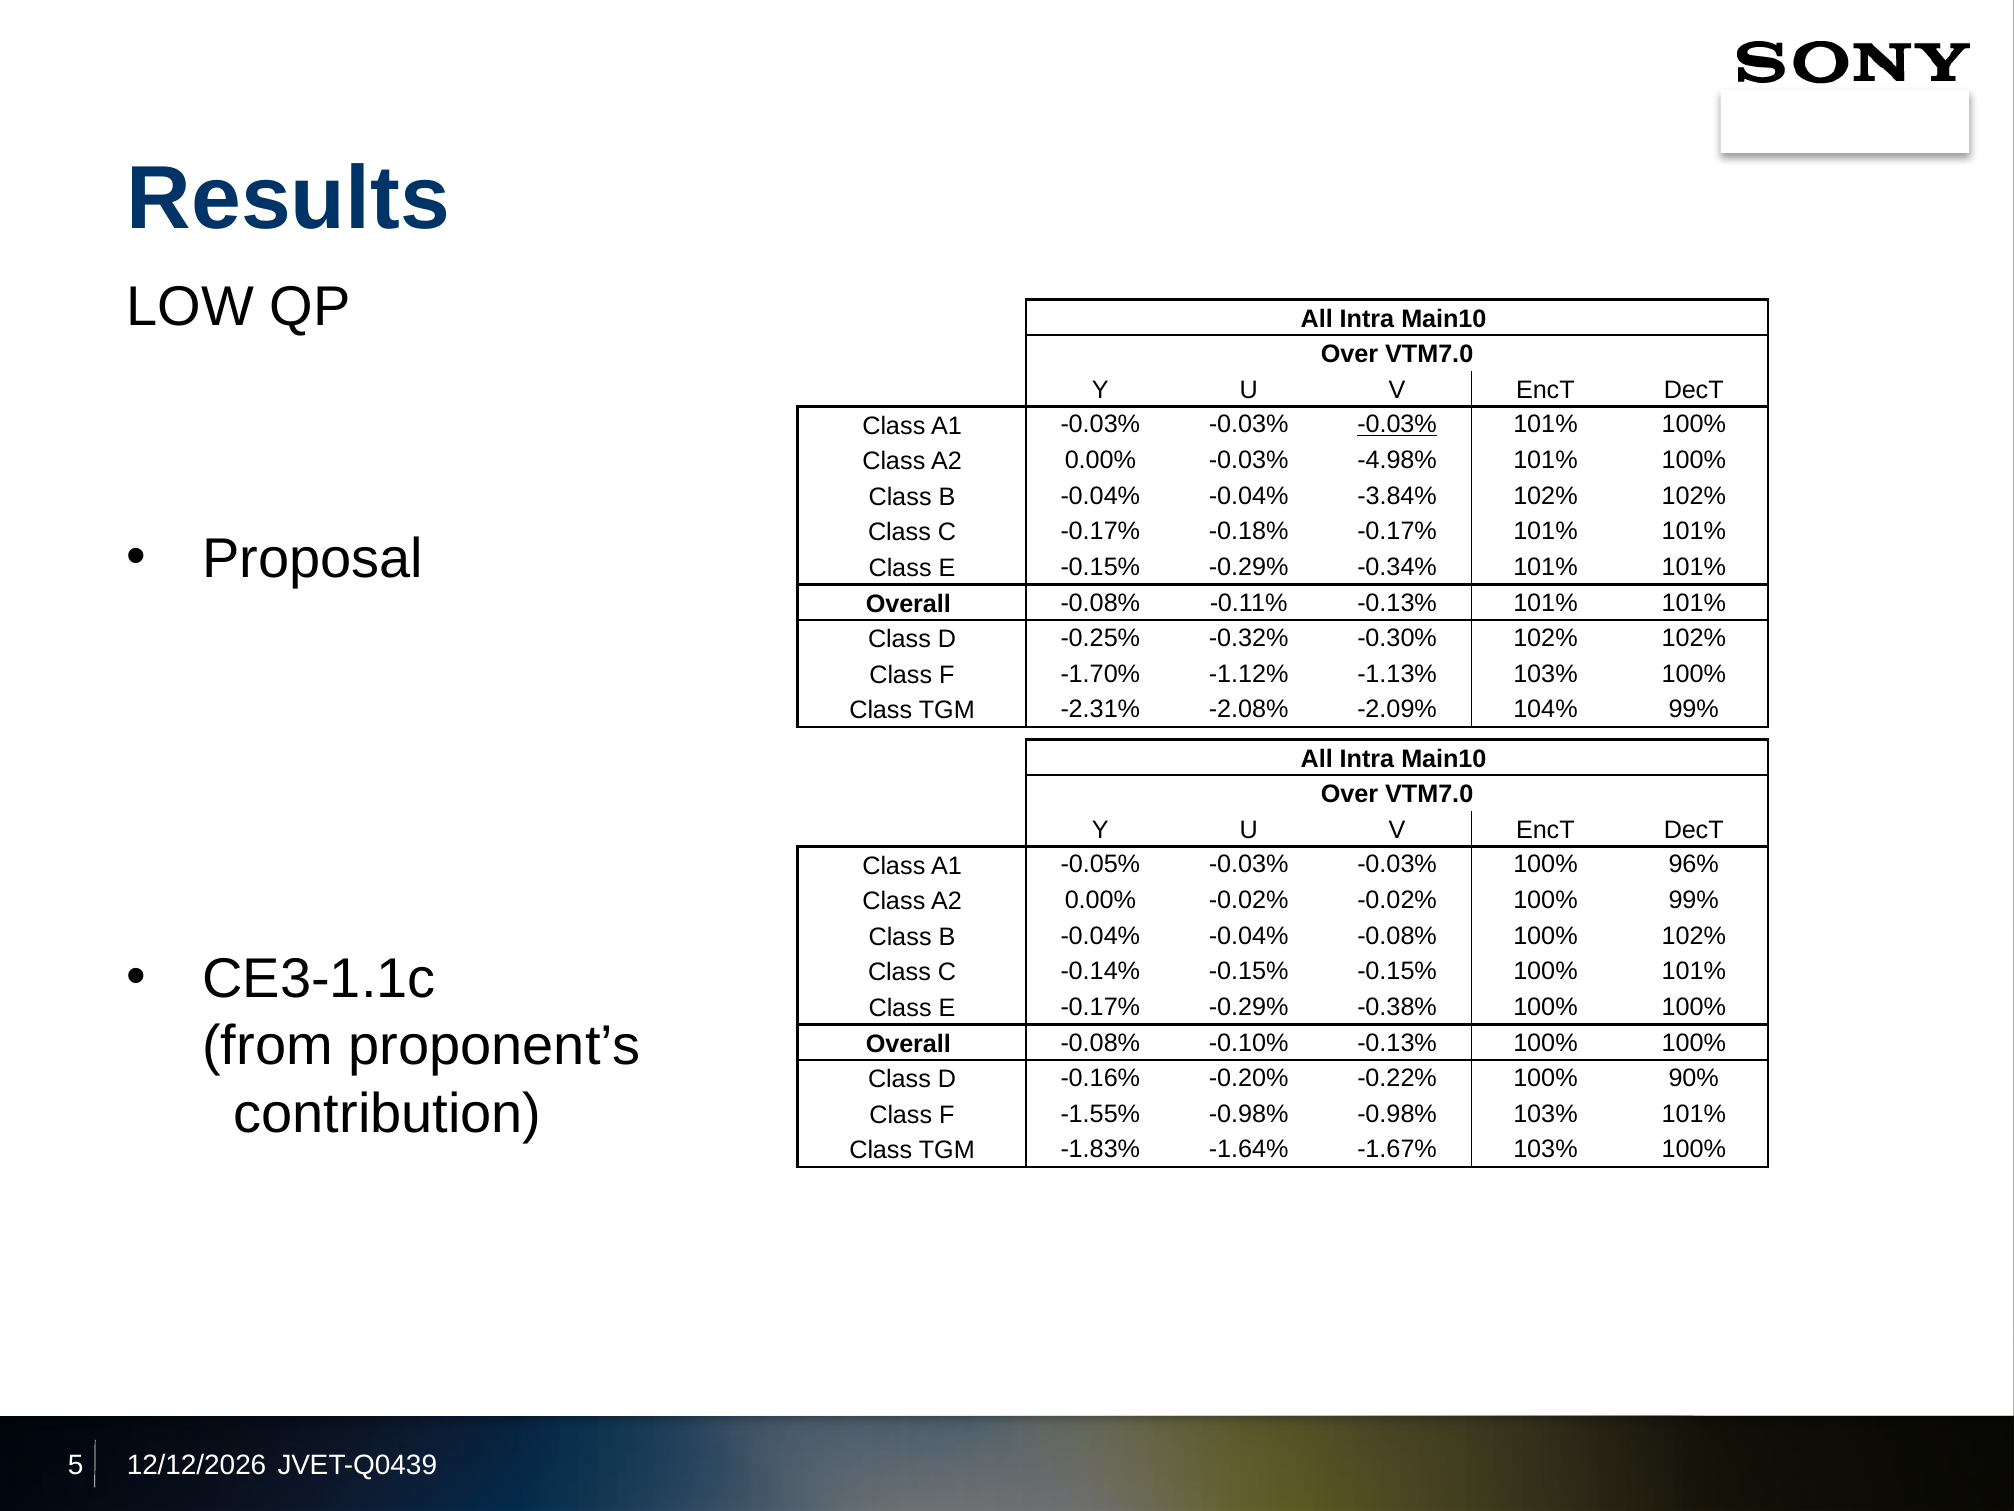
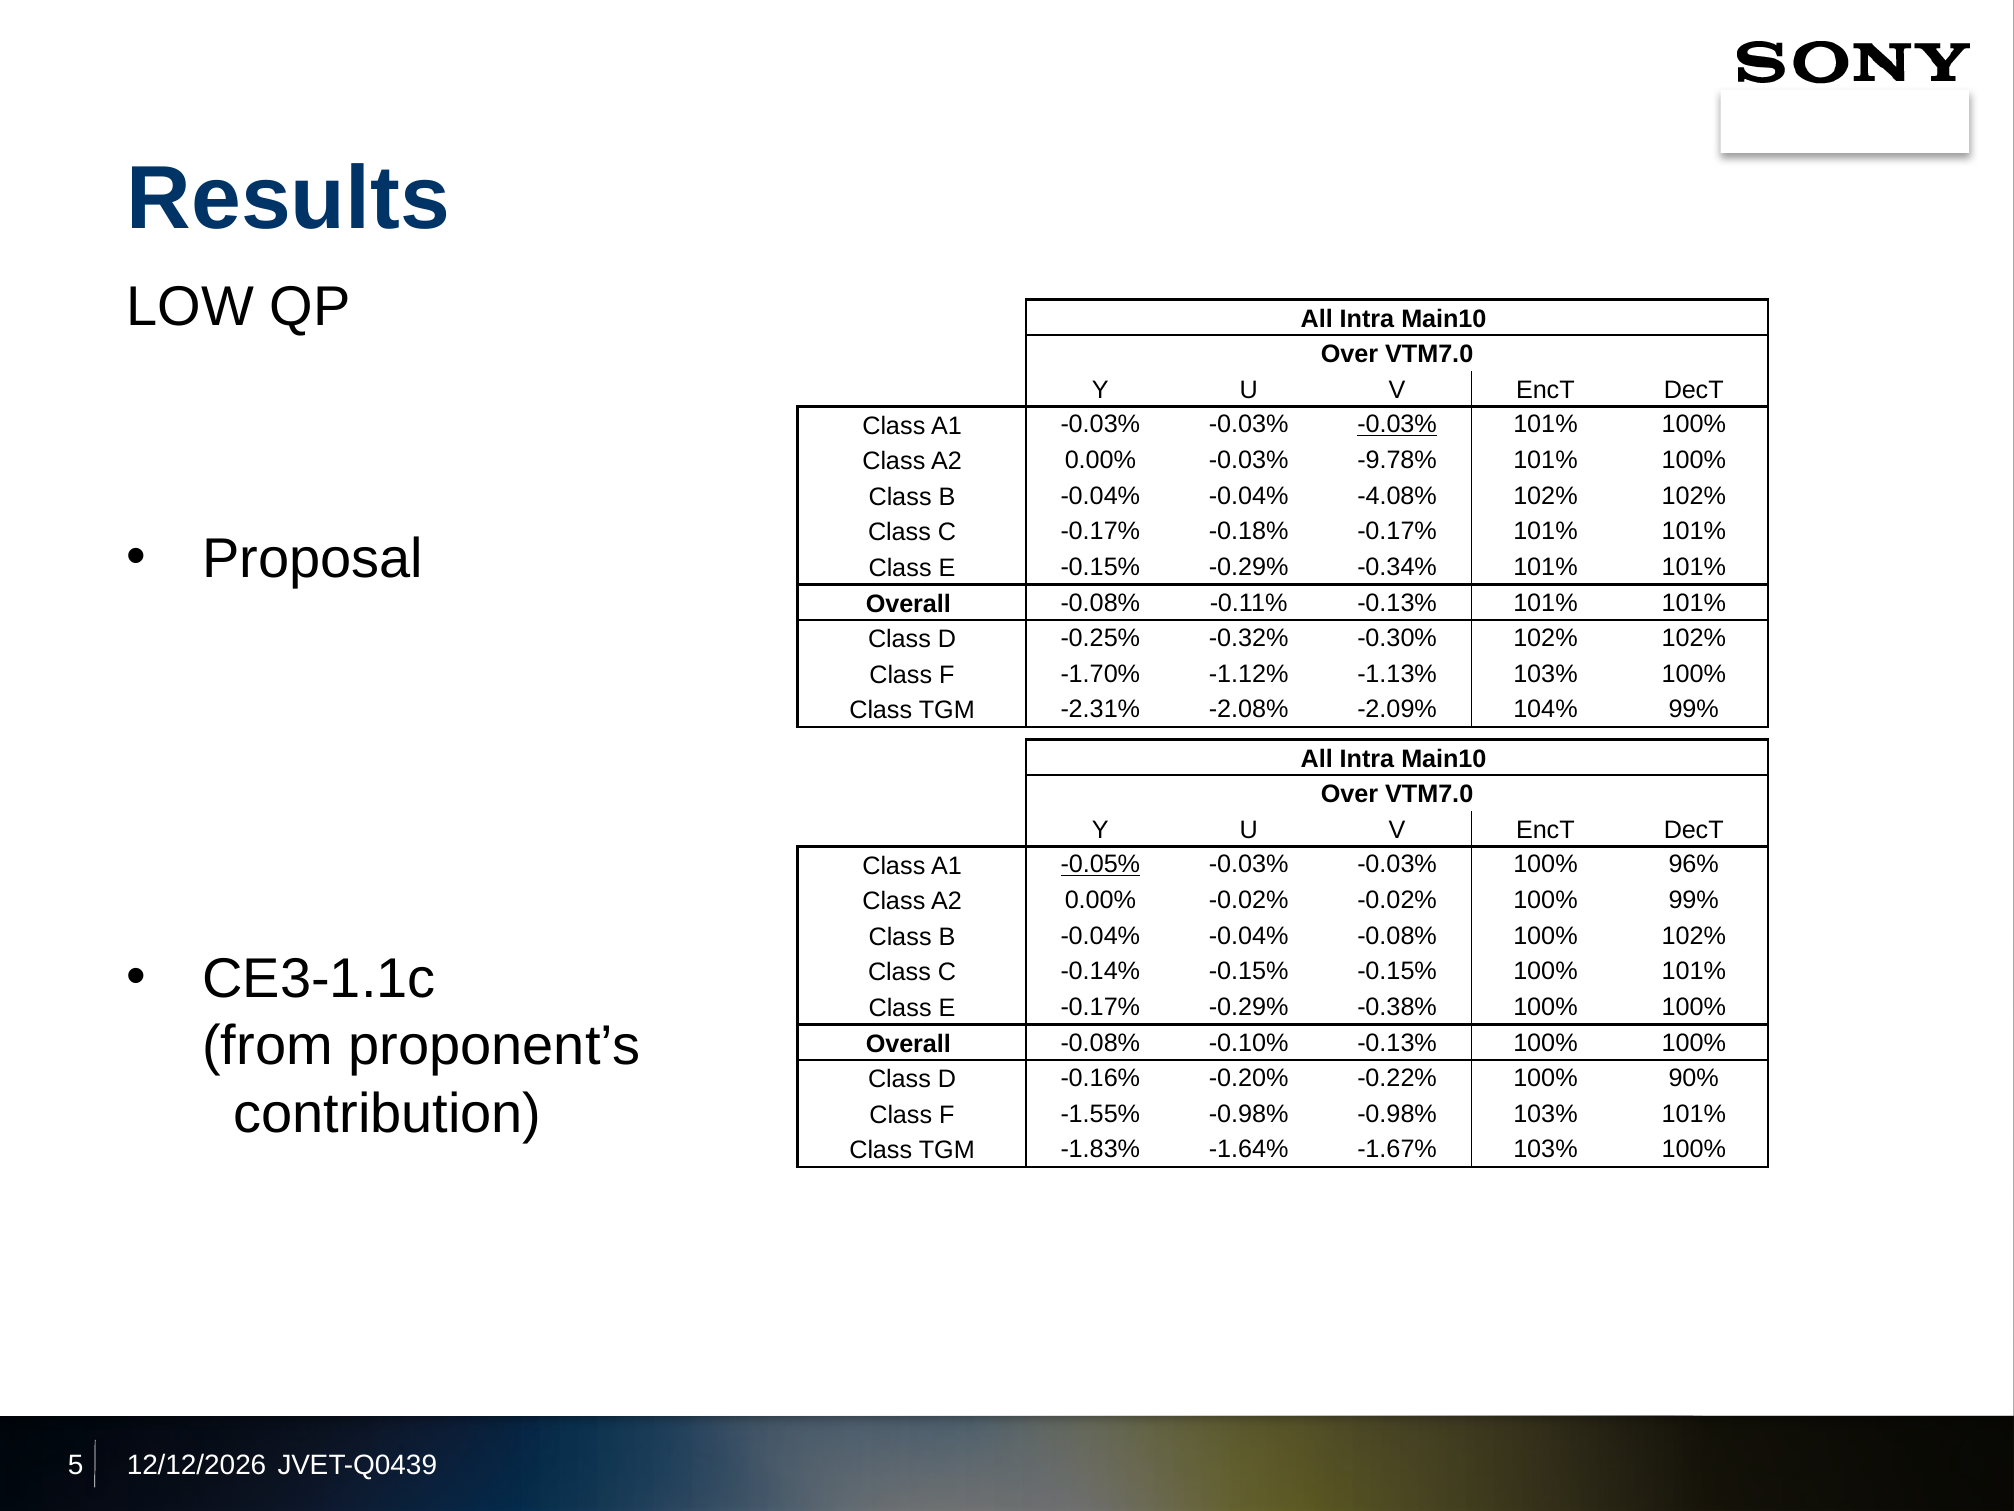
-4.98%: -4.98% -> -9.78%
-3.84%: -3.84% -> -4.08%
-0.05% underline: none -> present
